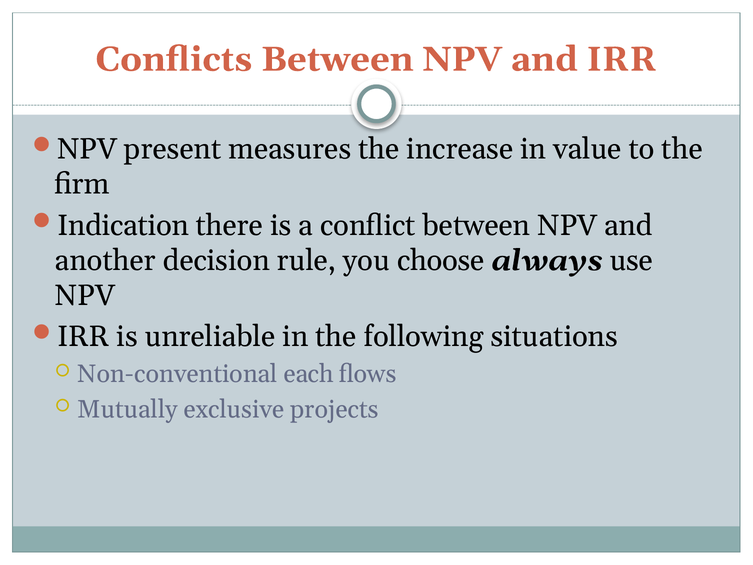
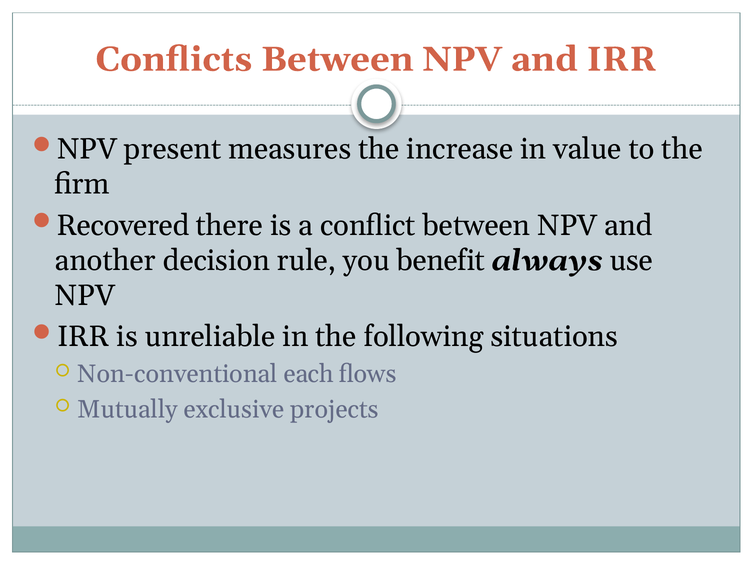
Indication: Indication -> Recovered
choose: choose -> benefit
